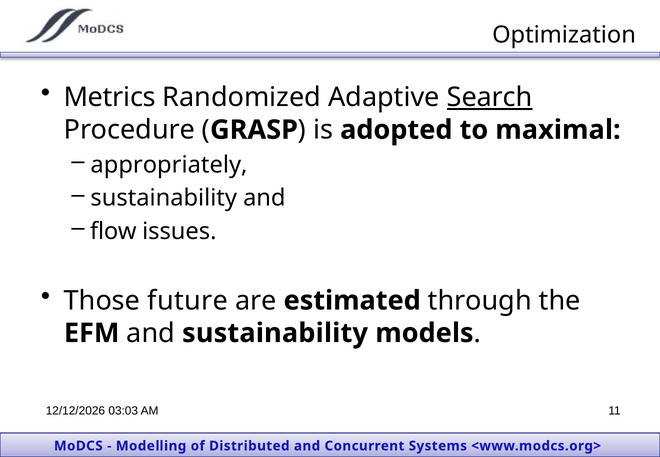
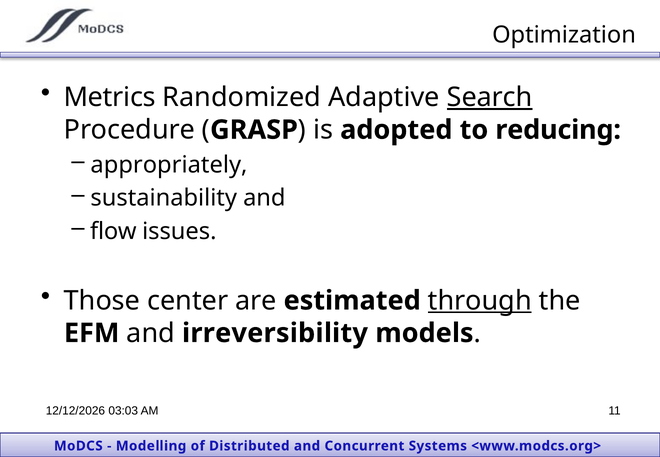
maximal: maximal -> reducing
future: future -> center
through underline: none -> present
and sustainability: sustainability -> irreversibility
